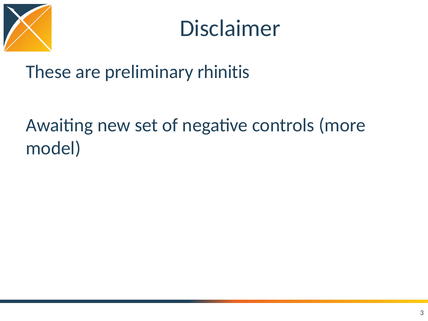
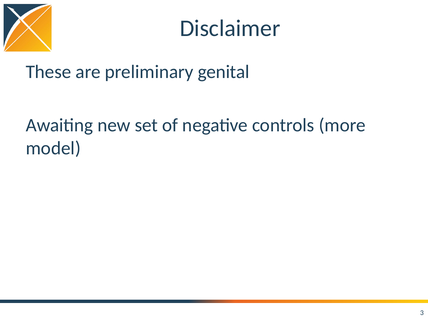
rhinitis: rhinitis -> genital
